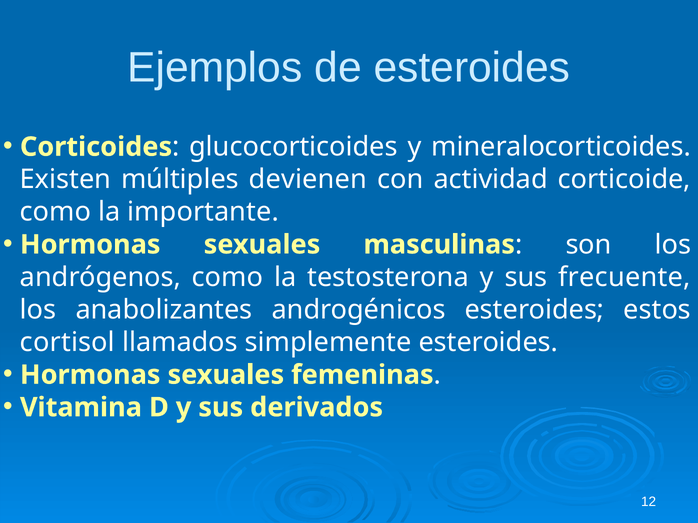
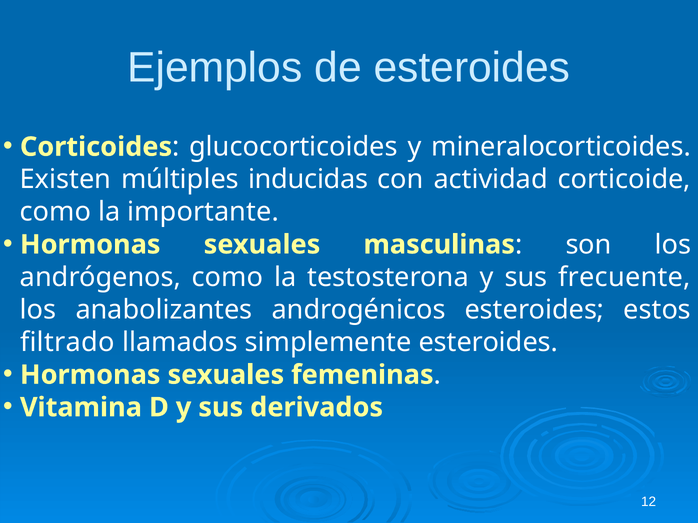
devienen: devienen -> inducidas
cortisol: cortisol -> filtrado
